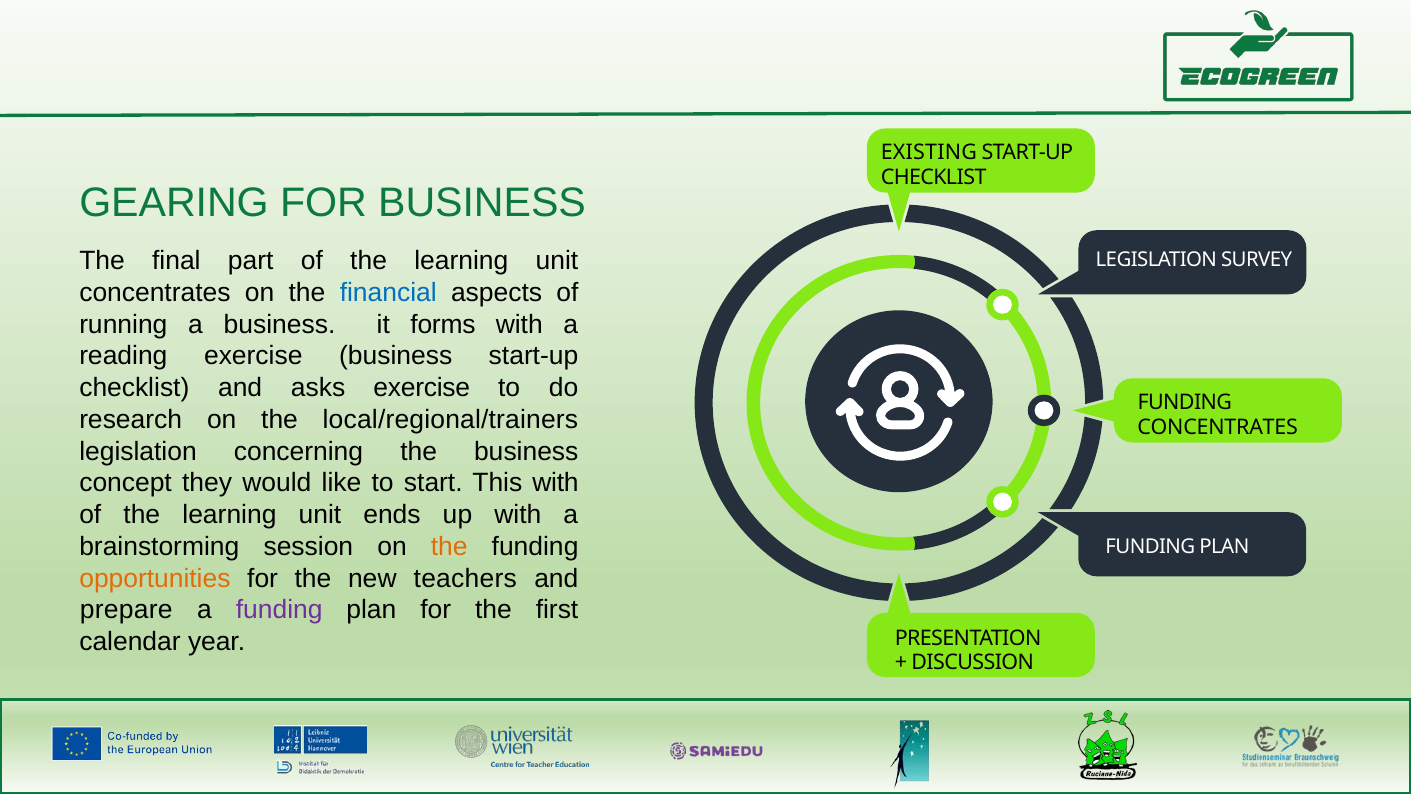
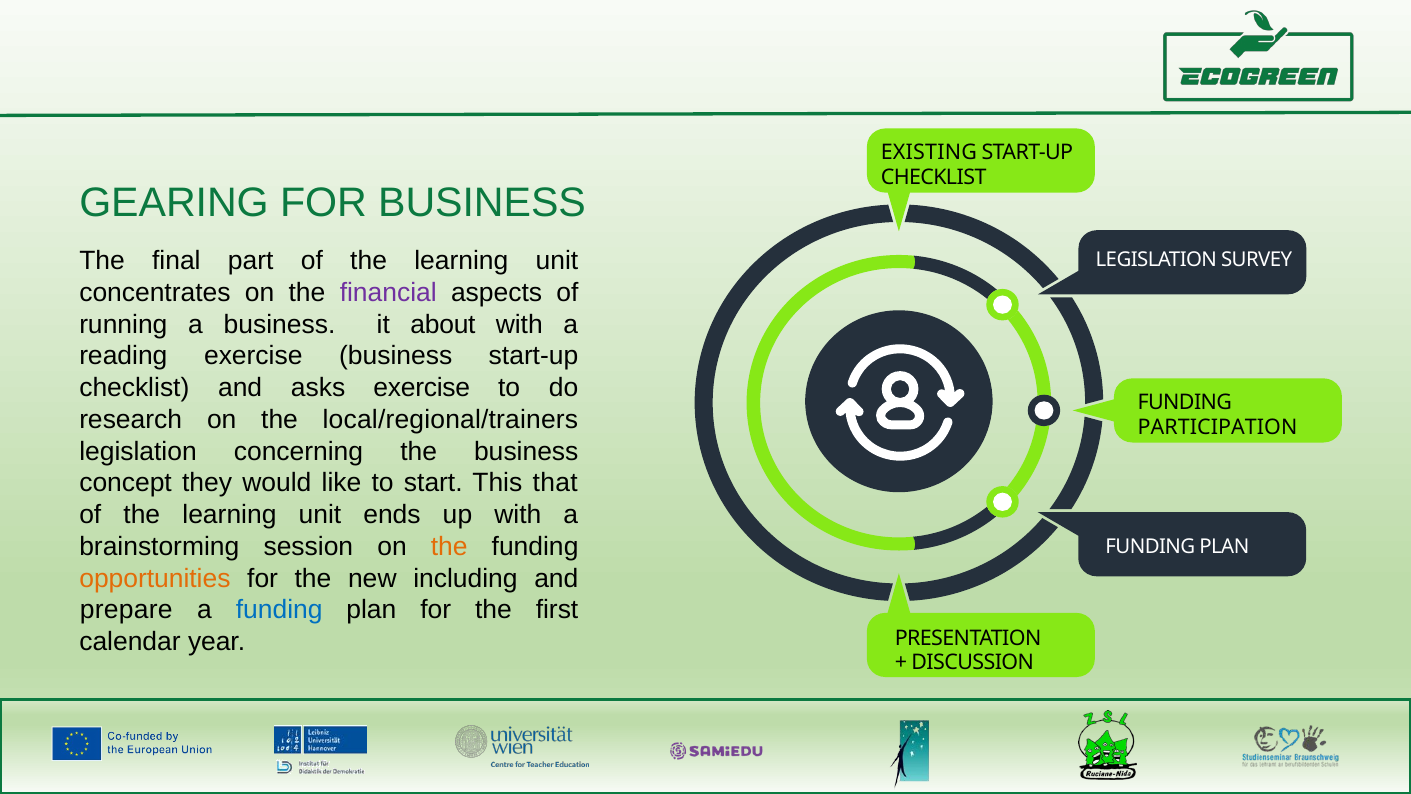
financial colour: blue -> purple
forms: forms -> about
CONCENTRATES at (1218, 427): CONCENTRATES -> PARTICIPATION
This with: with -> that
teachers: teachers -> including
funding at (279, 610) colour: purple -> blue
